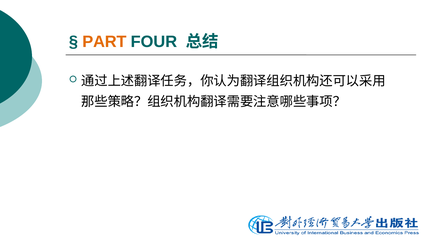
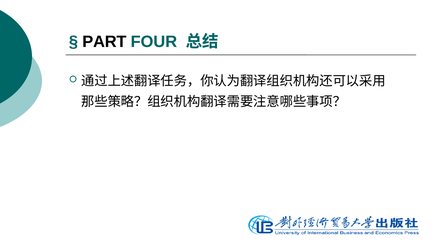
PART colour: orange -> black
